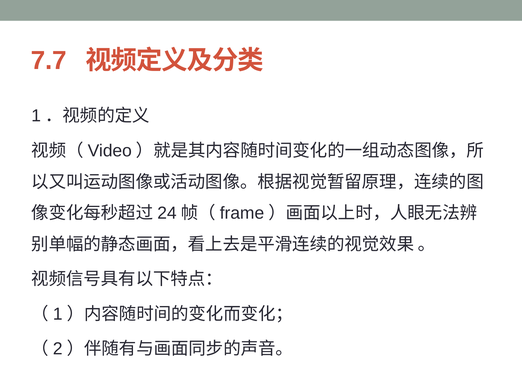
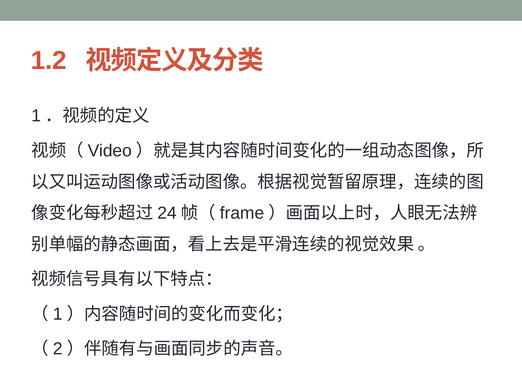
7.7: 7.7 -> 1.2
